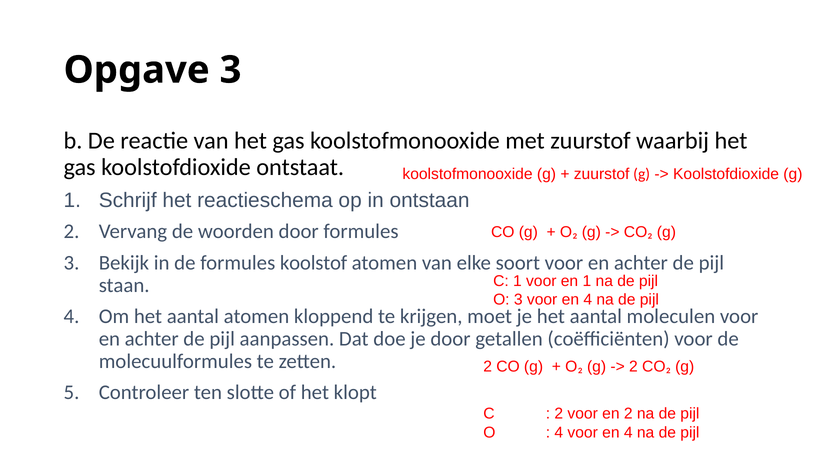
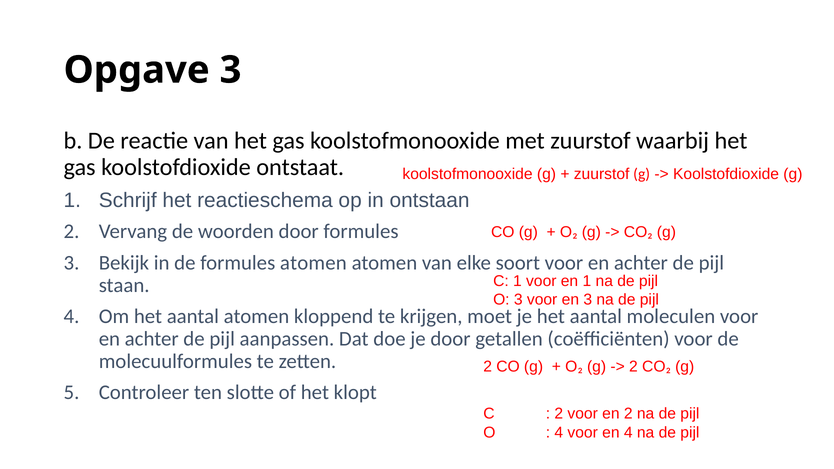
formules koolstof: koolstof -> atomen
3 voor en 4: 4 -> 3
